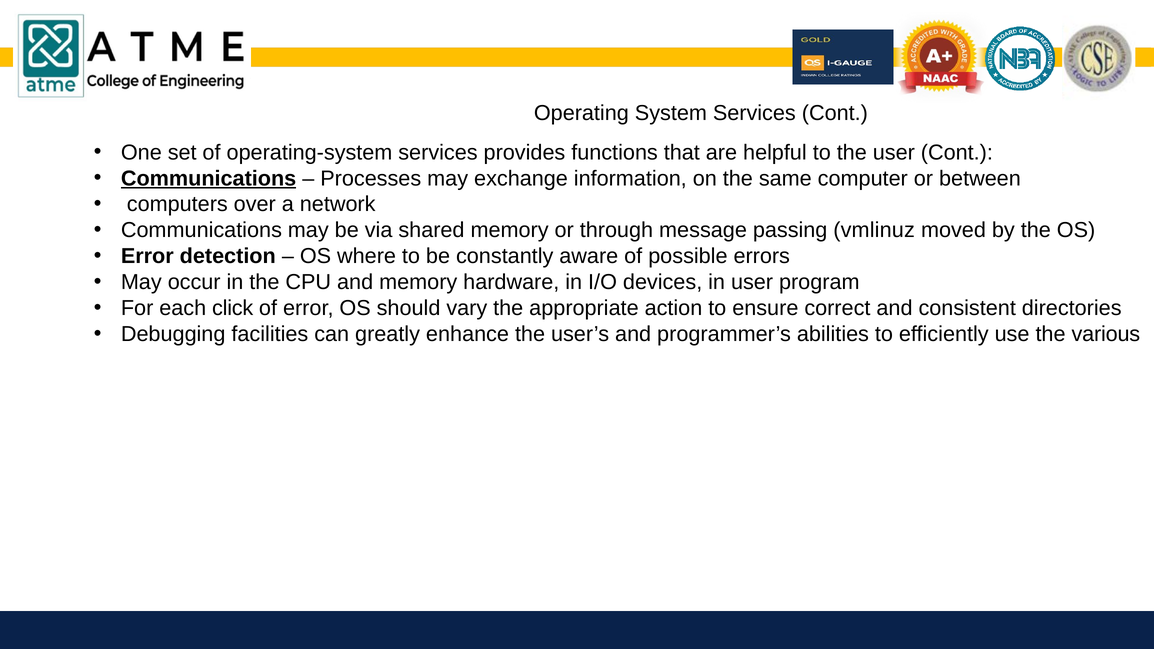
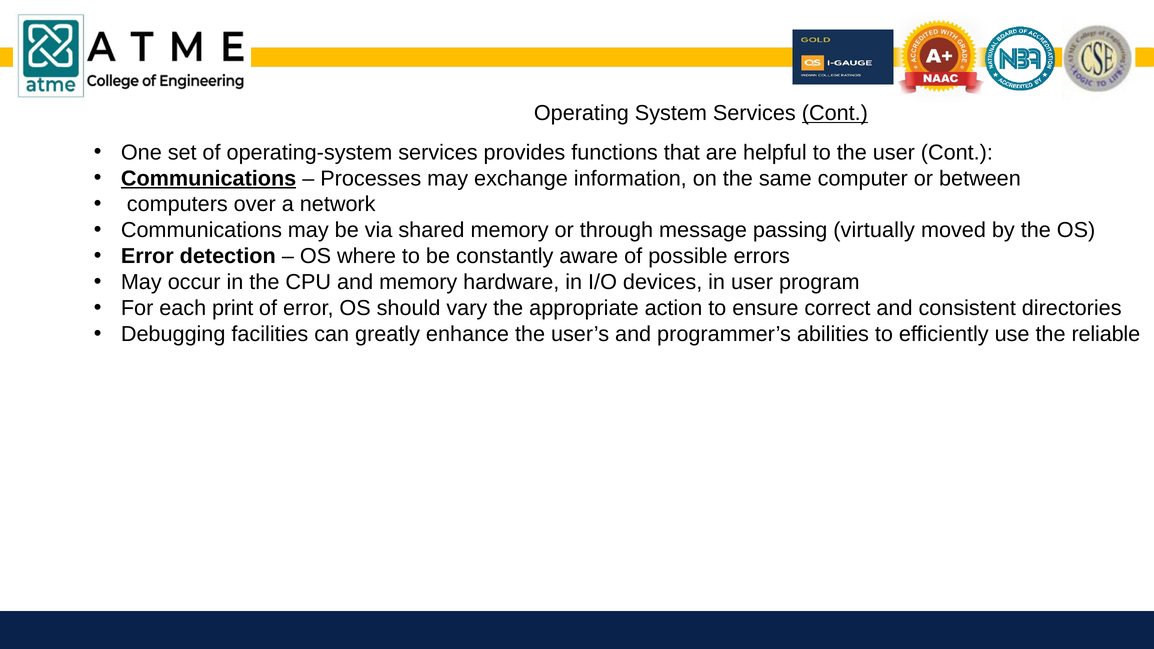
Cont at (835, 113) underline: none -> present
vmlinuz: vmlinuz -> virtually
click: click -> print
various: various -> reliable
